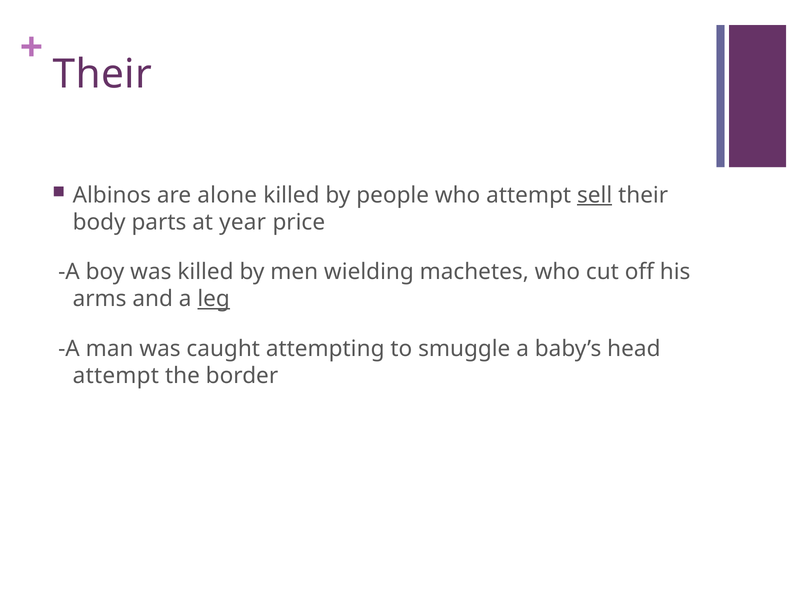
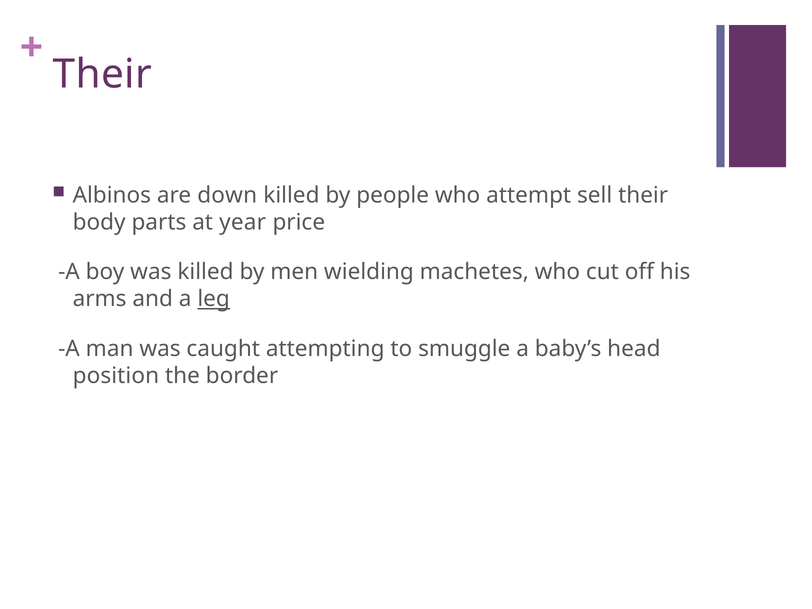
alone: alone -> down
sell underline: present -> none
attempt at (116, 376): attempt -> position
